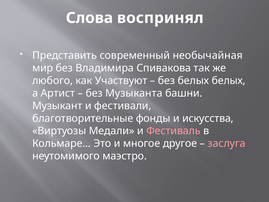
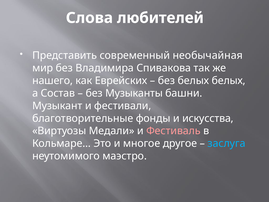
воспринял: воспринял -> любителей
любого: любого -> нашего
Участвуют: Участвуют -> Еврейских
Артист: Артист -> Состав
Музыканта: Музыканта -> Музыканты
заслуга colour: pink -> light blue
